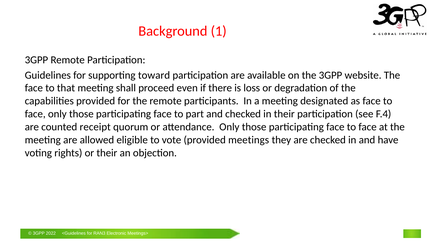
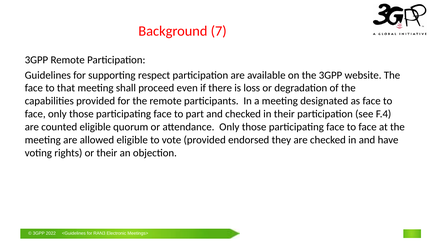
1: 1 -> 7
toward: toward -> respect
counted receipt: receipt -> eligible
meetings: meetings -> endorsed
